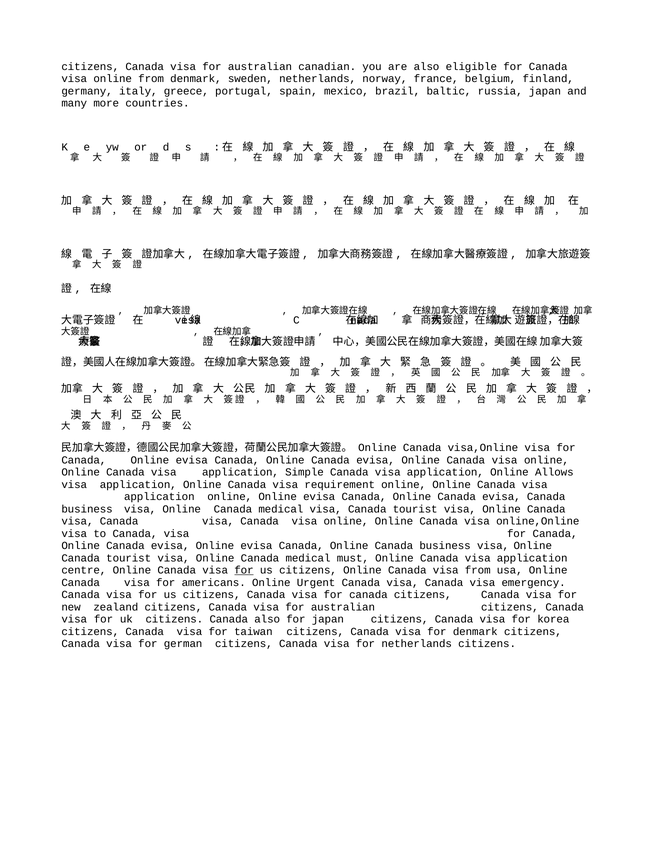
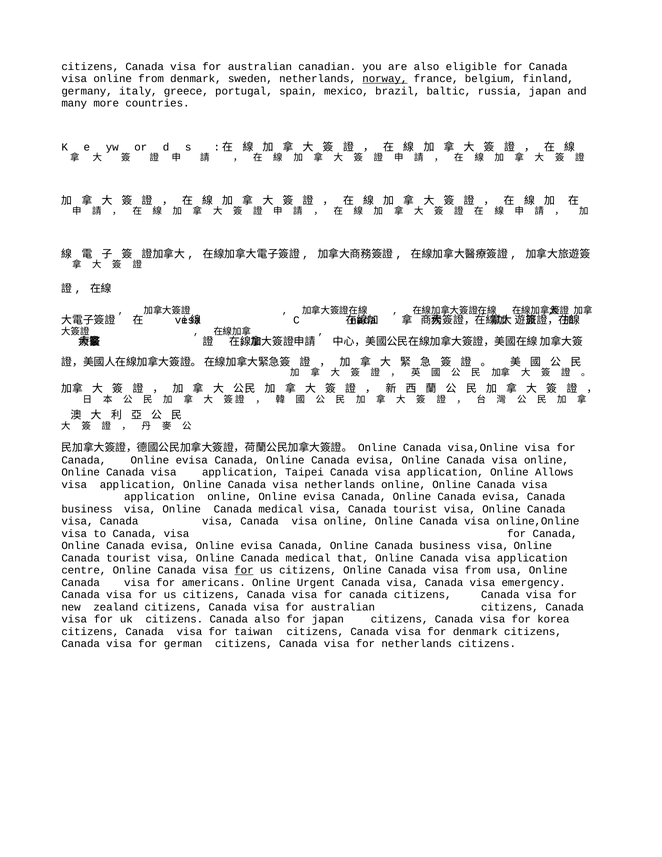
norway underline: none -> present
Simple: Simple -> Taipei
visa requirement: requirement -> netherlands
must: must -> that
